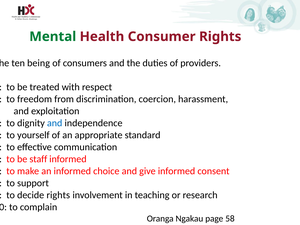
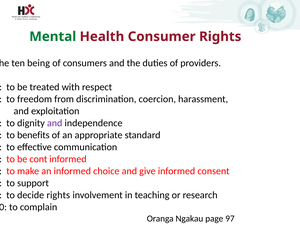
and at (55, 123) colour: blue -> purple
yourself: yourself -> benefits
staff: staff -> cont
58: 58 -> 97
